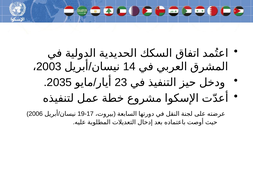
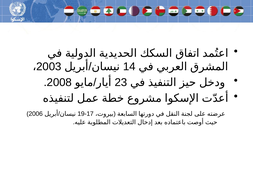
2035: 2035 -> 2008
